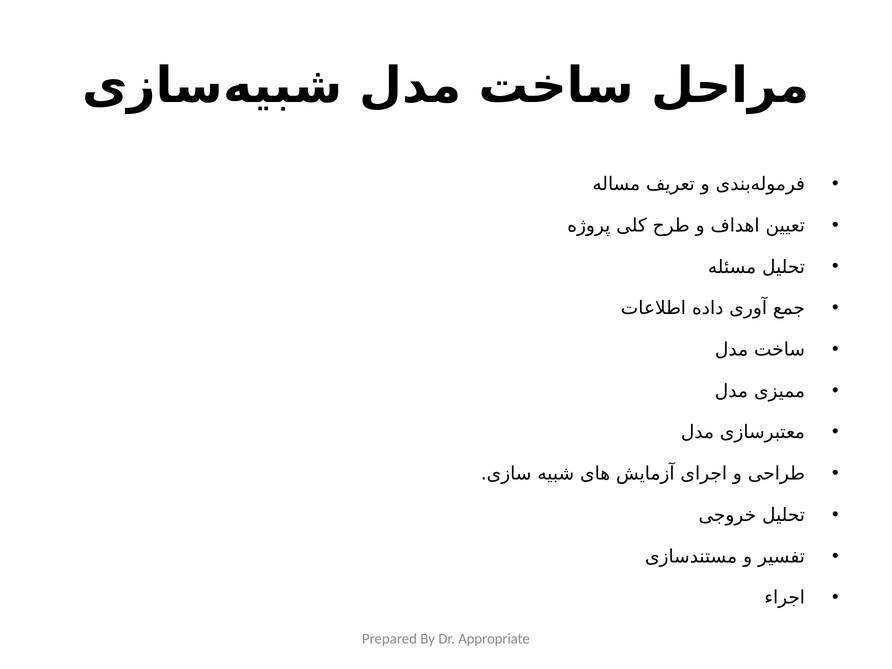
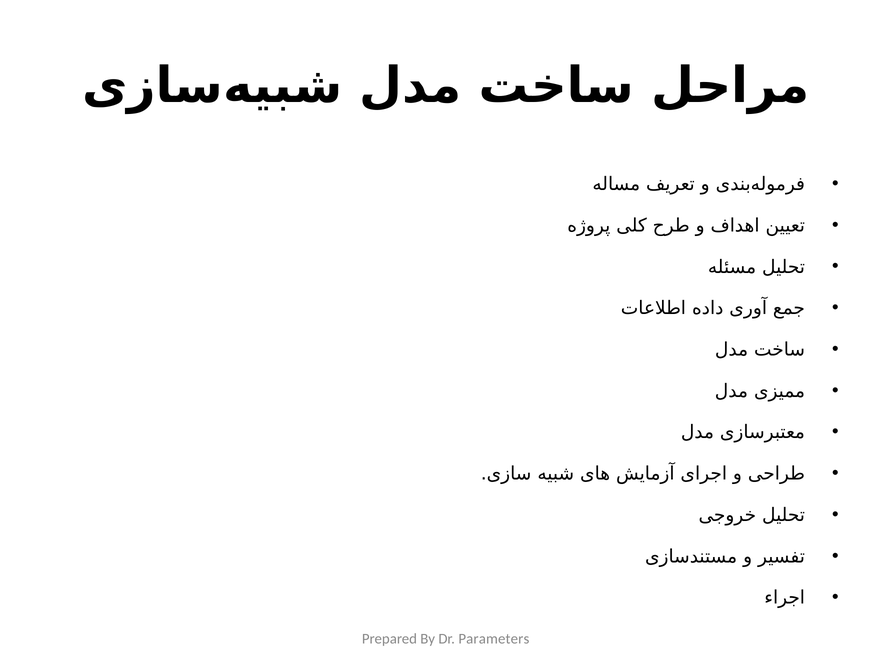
Appropriate: Appropriate -> Parameters
